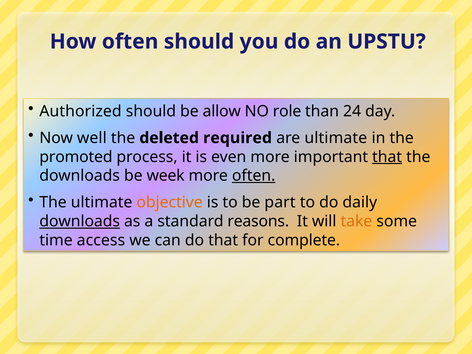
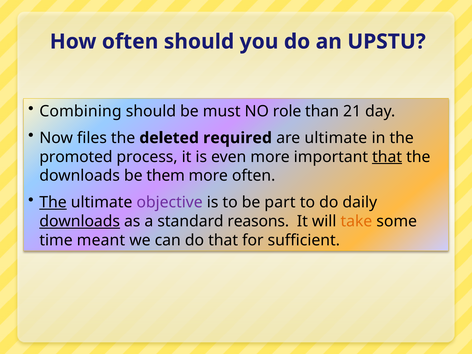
Authorized: Authorized -> Combining
allow: allow -> must
24: 24 -> 21
well: well -> files
week: week -> them
often at (254, 176) underline: present -> none
The at (53, 202) underline: none -> present
objective colour: orange -> purple
access: access -> meant
complete: complete -> sufficient
